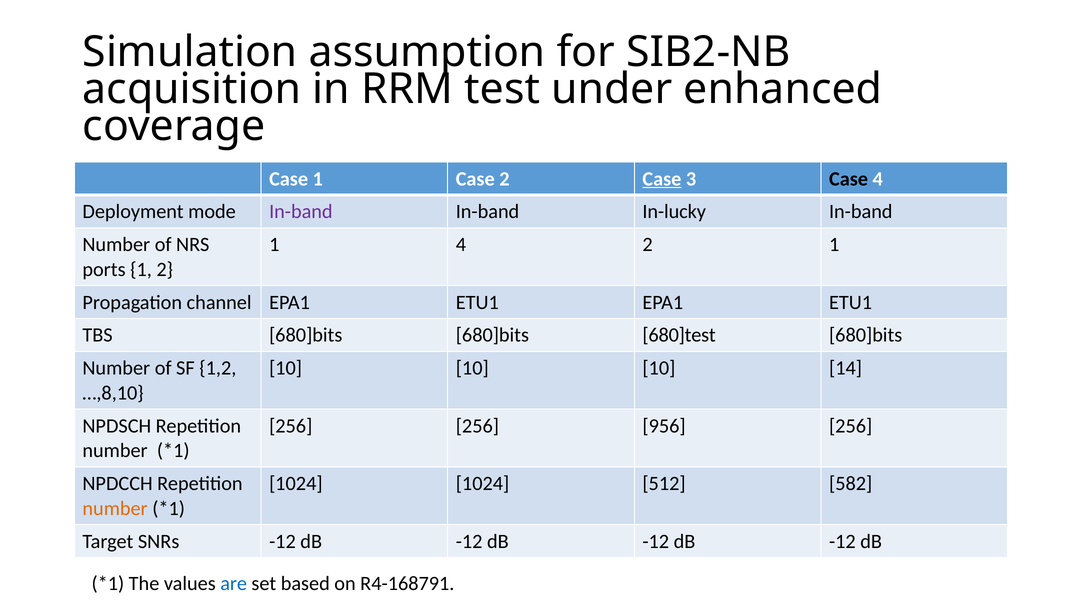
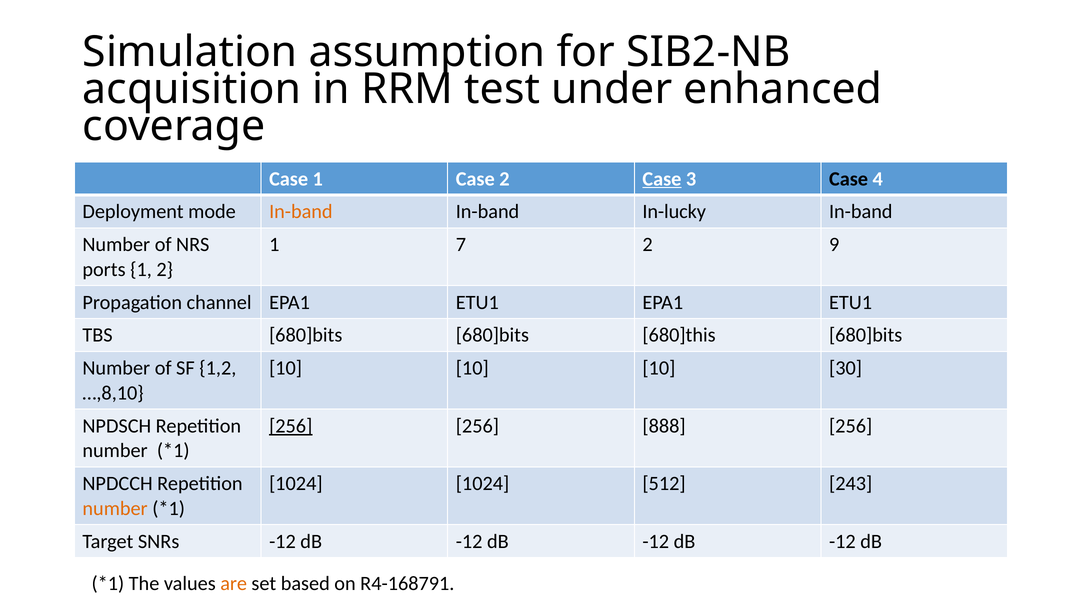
In-band at (301, 212) colour: purple -> orange
1 4: 4 -> 7
1 at (834, 245): 1 -> 9
680]test: 680]test -> 680]this
14: 14 -> 30
256 at (291, 426) underline: none -> present
956: 956 -> 888
582: 582 -> 243
are colour: blue -> orange
